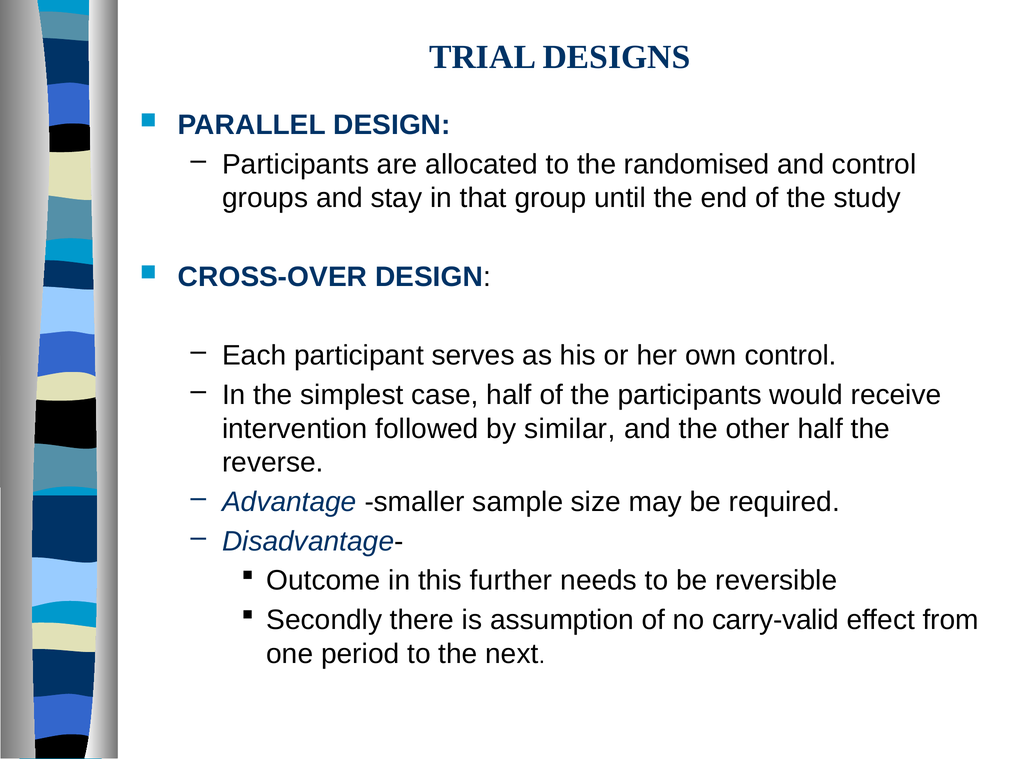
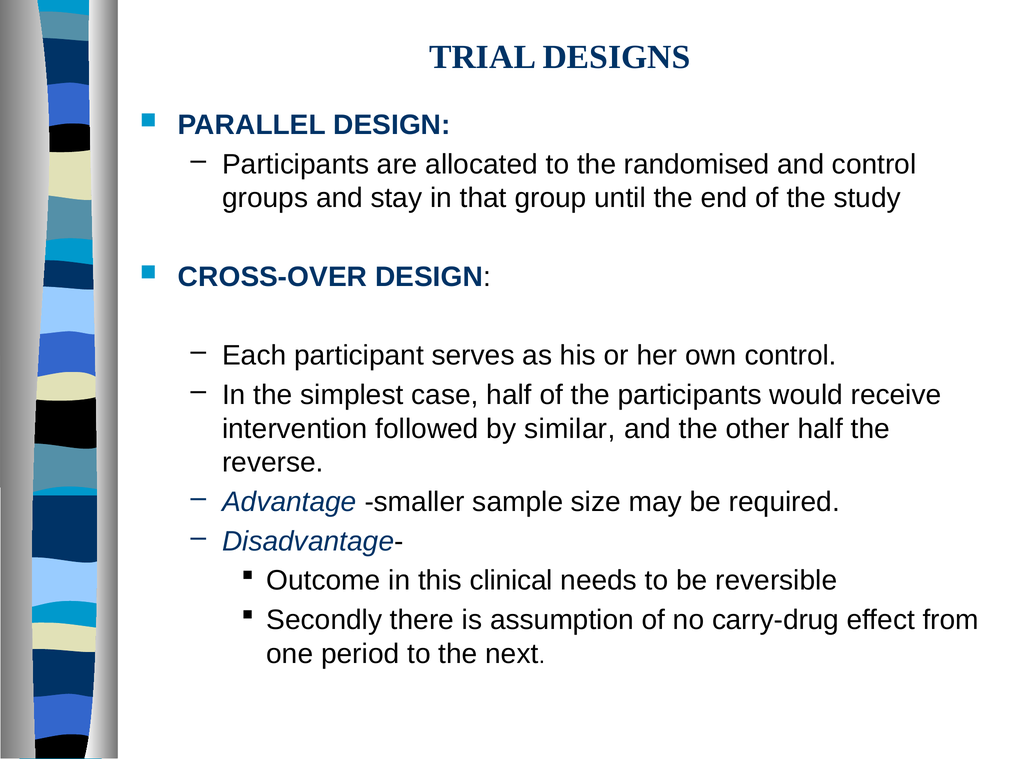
further: further -> clinical
carry-valid: carry-valid -> carry-drug
